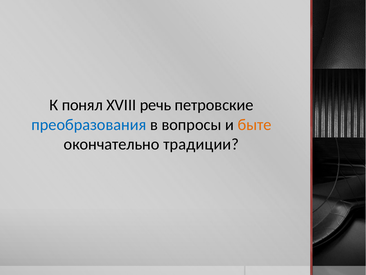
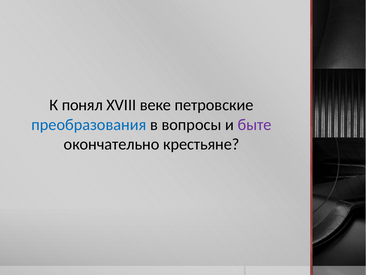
речь: речь -> веке
быте colour: orange -> purple
традиции: традиции -> крестьяне
